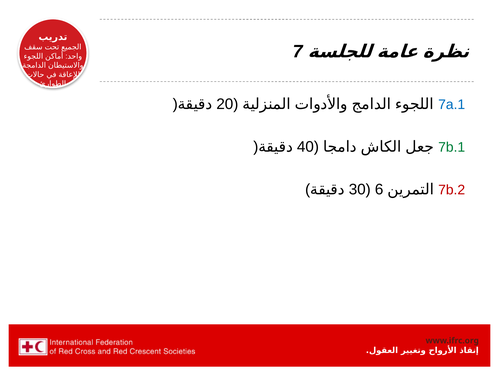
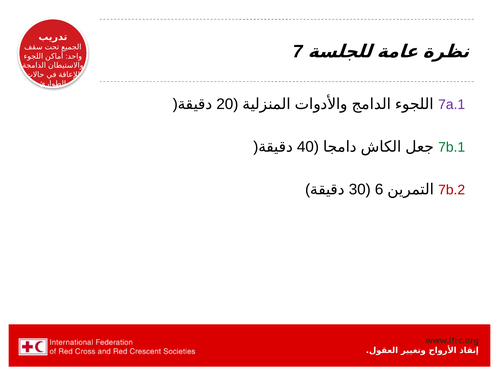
7a.1 colour: blue -> purple
